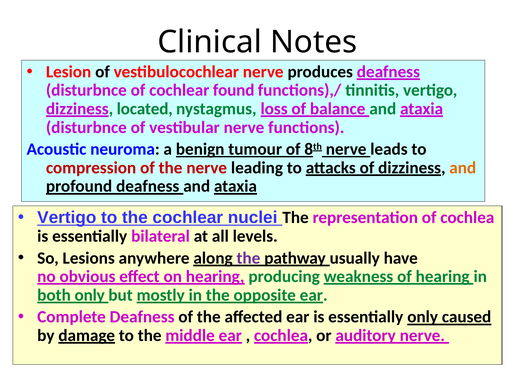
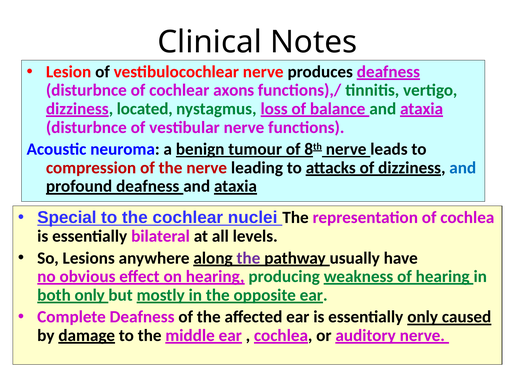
found: found -> axons
and at (463, 168) colour: orange -> blue
Vertigo at (67, 218): Vertigo -> Special
